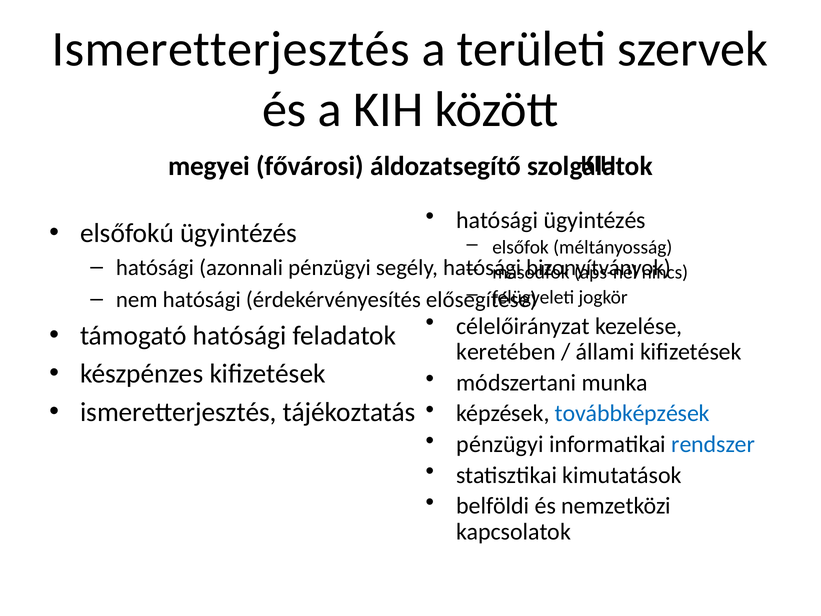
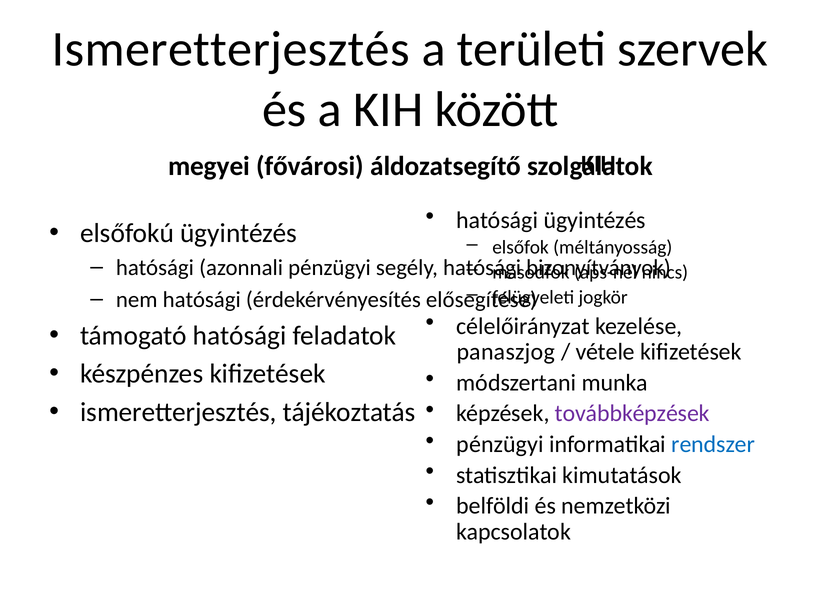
keretében: keretében -> panaszjog
állami: állami -> vétele
továbbképzések colour: blue -> purple
